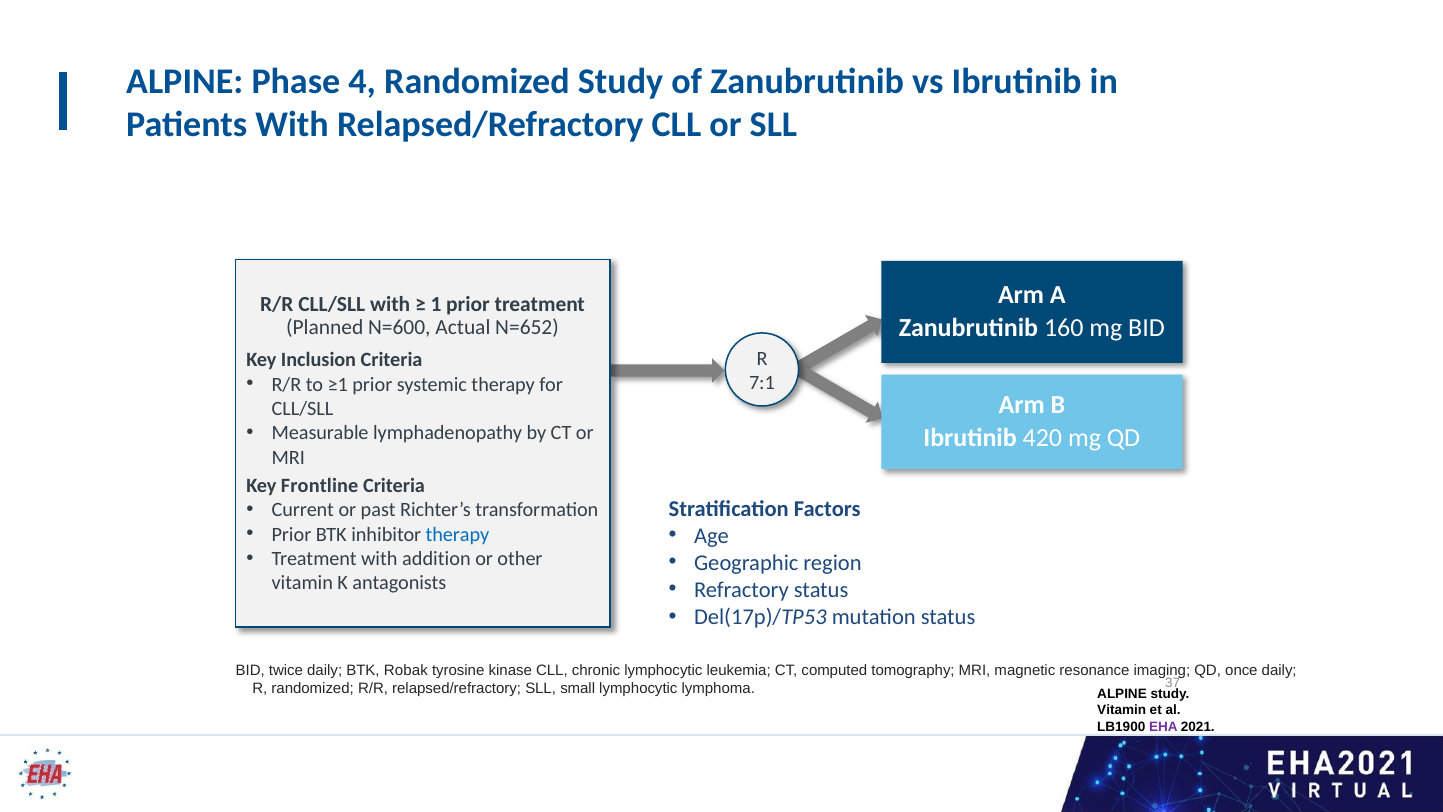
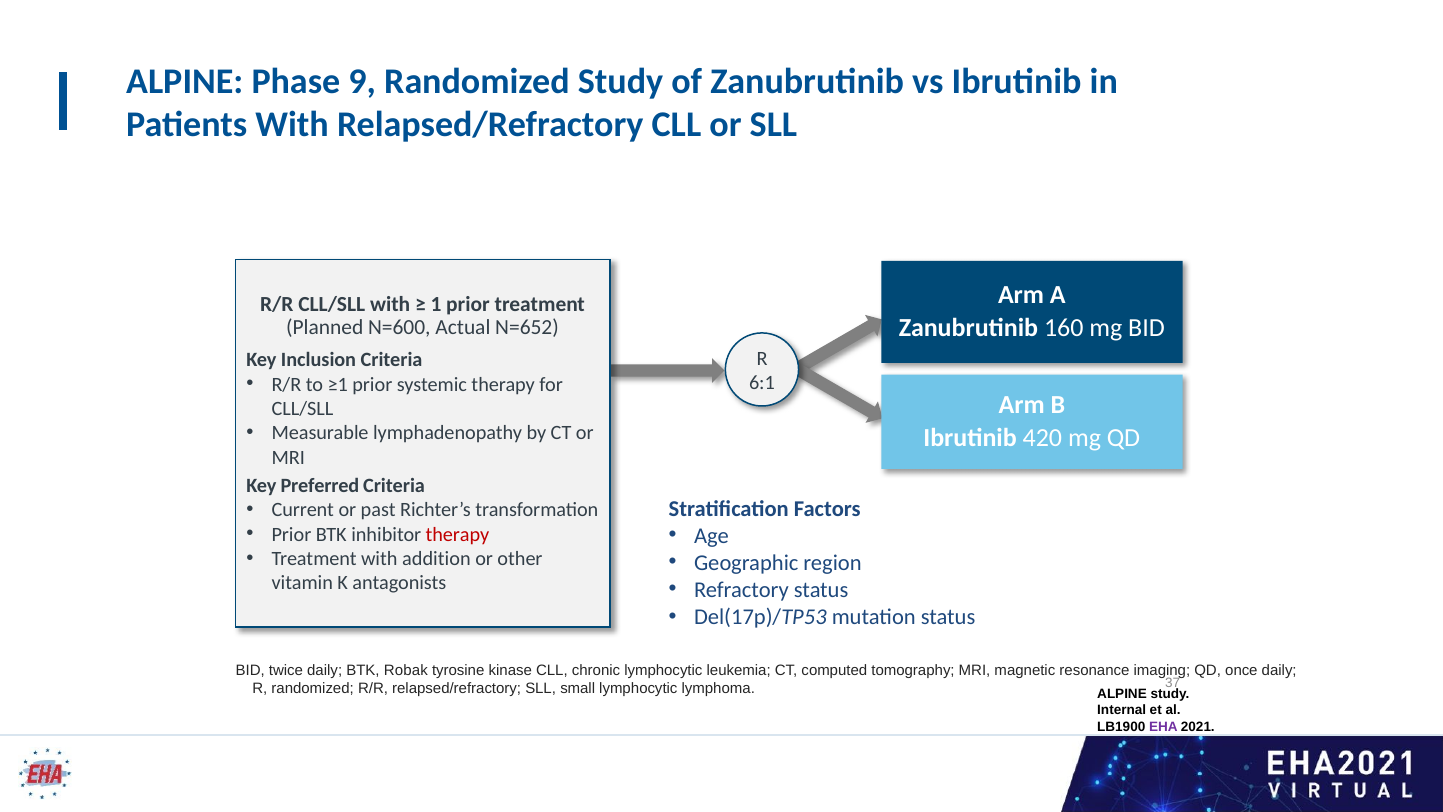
4: 4 -> 9
7:1: 7:1 -> 6:1
Frontline: Frontline -> Preferred
therapy at (457, 534) colour: blue -> red
Vitamin at (1122, 710): Vitamin -> Internal
